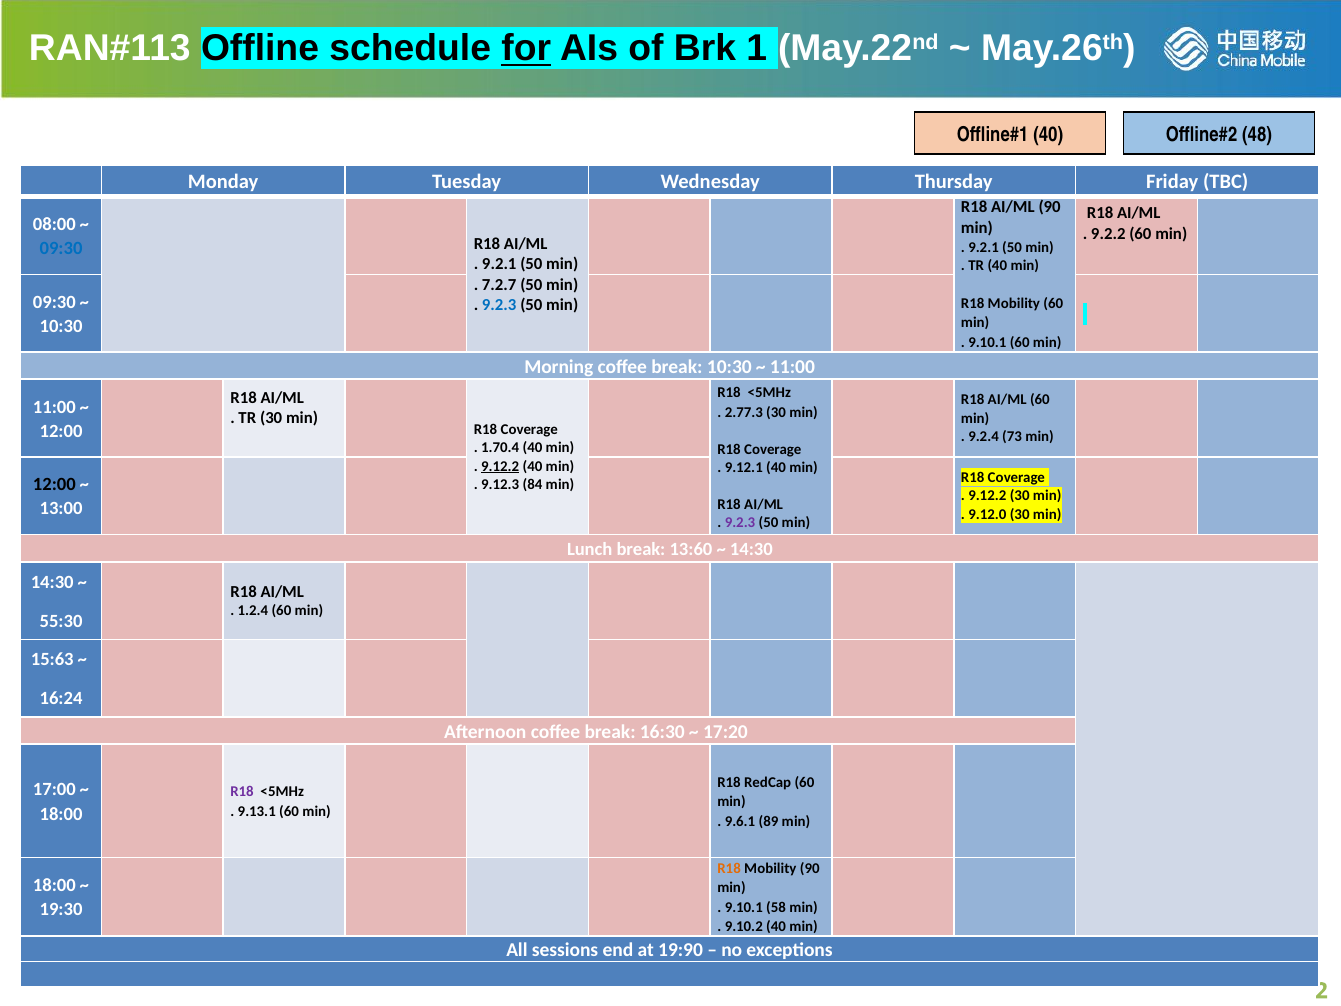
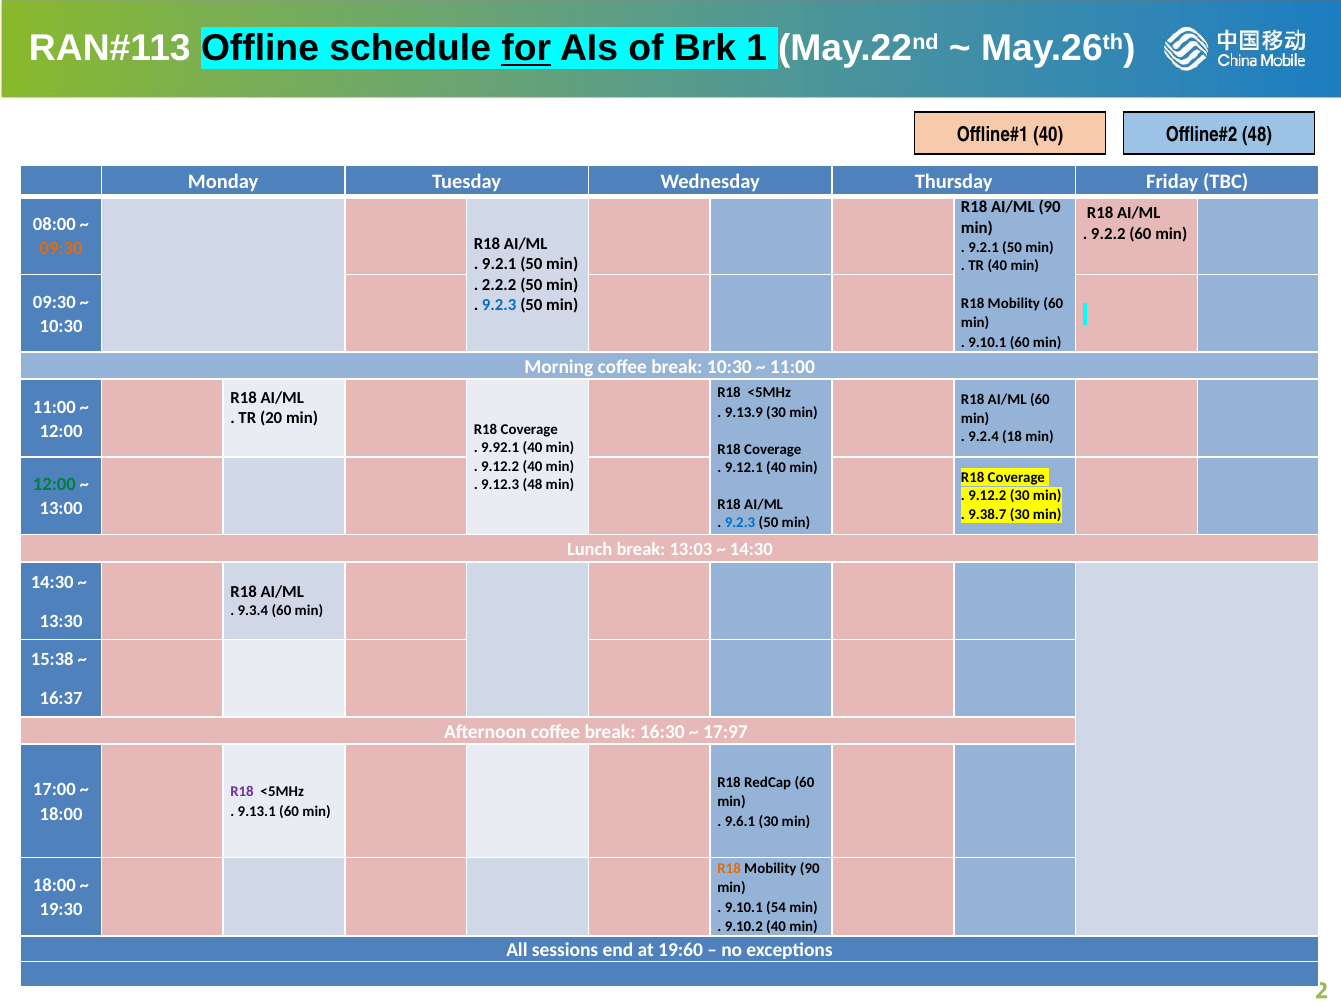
09:30 at (61, 248) colour: blue -> orange
7.2.7: 7.2.7 -> 2.2.2
2.77.3: 2.77.3 -> 9.13.9
TR 30: 30 -> 20
73: 73 -> 18
1.70.4: 1.70.4 -> 9.92.1
9.12.2 at (500, 466) underline: present -> none
12:00 at (54, 484) colour: black -> green
9.12.3 84: 84 -> 48
9.12.0: 9.12.0 -> 9.38.7
9.2.3 at (740, 522) colour: purple -> blue
13:60: 13:60 -> 13:03
1.2.4: 1.2.4 -> 9.3.4
55:30: 55:30 -> 13:30
15:63: 15:63 -> 15:38
16:24: 16:24 -> 16:37
17:20: 17:20 -> 17:97
9.6.1 89: 89 -> 30
58: 58 -> 54
19:90: 19:90 -> 19:60
